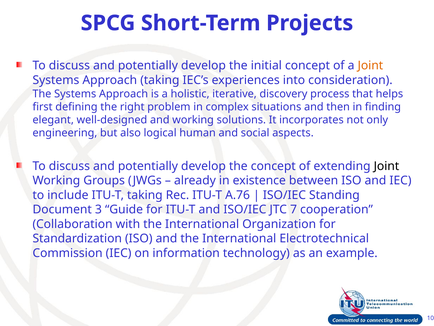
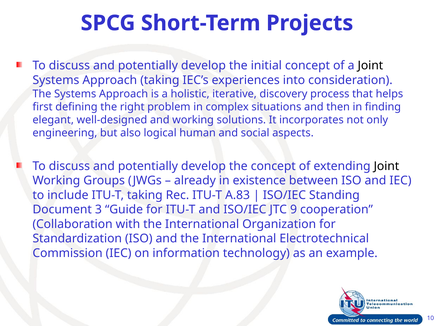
Joint at (370, 65) colour: orange -> black
A.76: A.76 -> A.83
7: 7 -> 9
